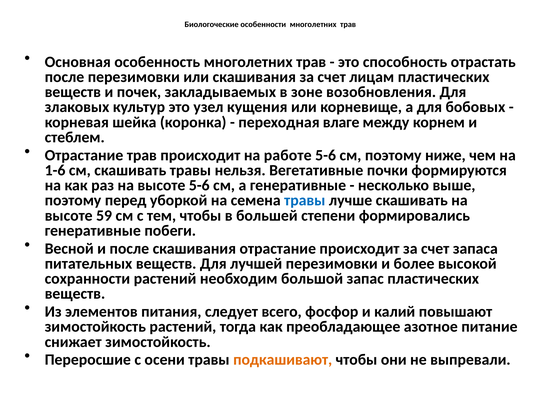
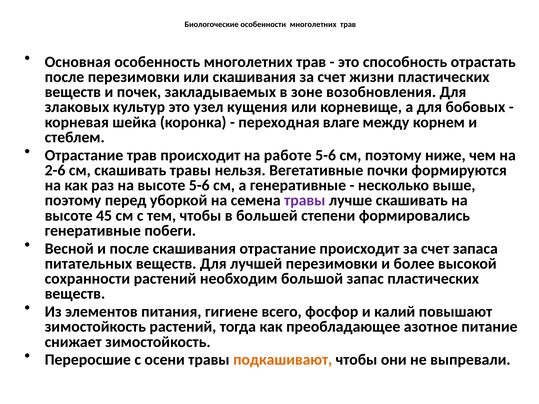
лицам: лицам -> жизни
1-6: 1-6 -> 2-6
травы at (305, 201) colour: blue -> purple
59: 59 -> 45
следует: следует -> гигиене
